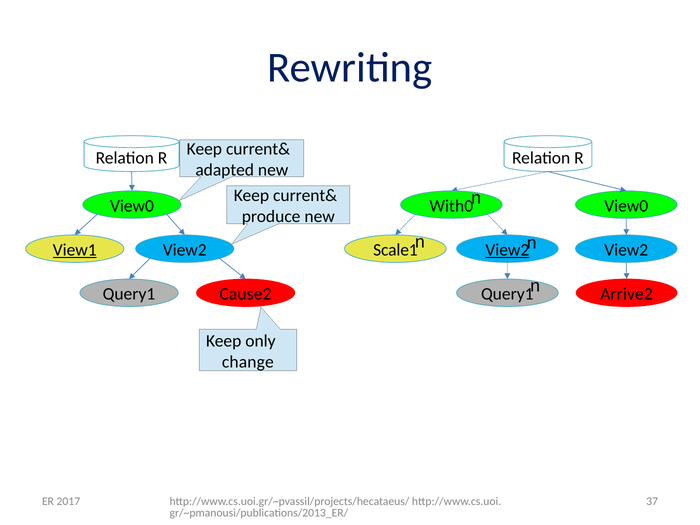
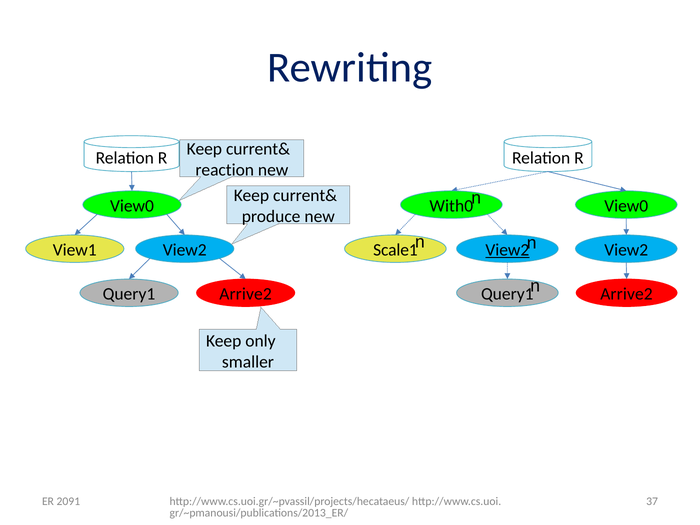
adapted: adapted -> reaction
View1 underline: present -> none
Query1 Cause2: Cause2 -> Arrive2
change: change -> smaller
2017: 2017 -> 2091
